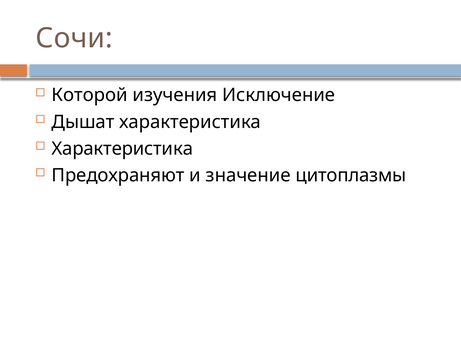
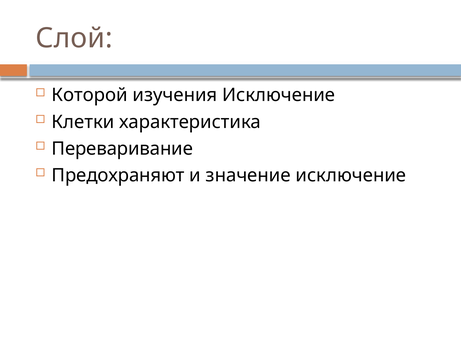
Сочи: Сочи -> Слой
Дышат: Дышат -> Клетки
Характеристика at (122, 149): Характеристика -> Переваривание
значение цитоплазмы: цитоплазмы -> исключение
